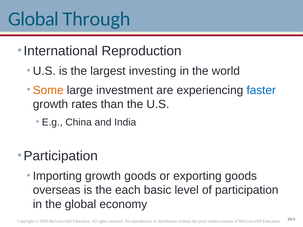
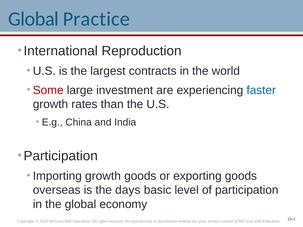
Through: Through -> Practice
investing: investing -> contracts
Some colour: orange -> red
each: each -> days
